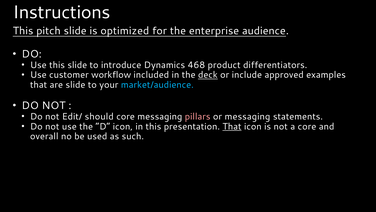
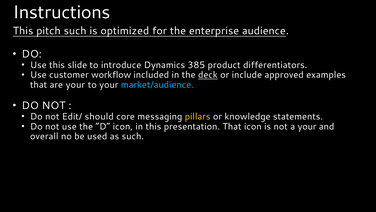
pitch slide: slide -> such
468: 468 -> 385
are slide: slide -> your
pillars colour: pink -> yellow
or messaging: messaging -> knowledge
That at (232, 126) underline: present -> none
a core: core -> your
